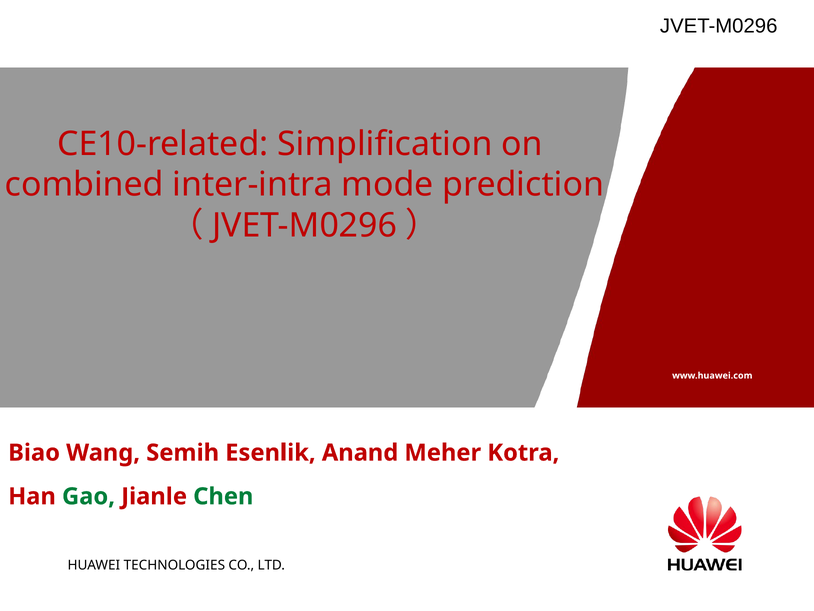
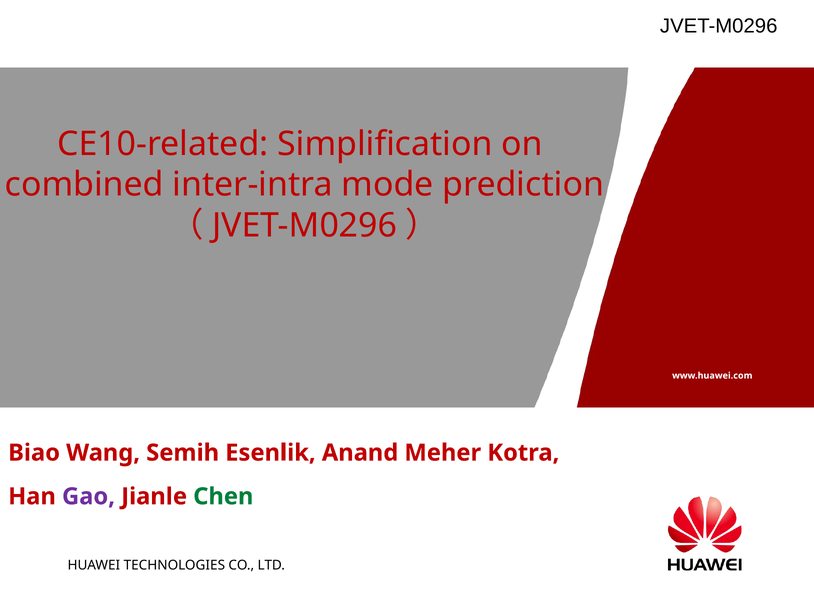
Gao colour: green -> purple
